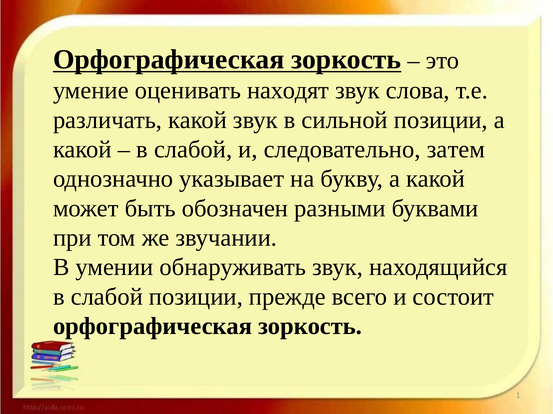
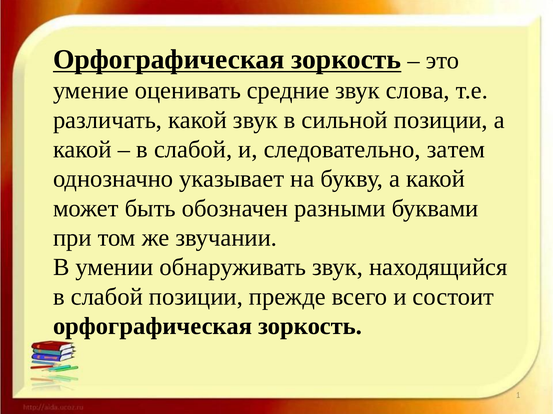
находят: находят -> средние
